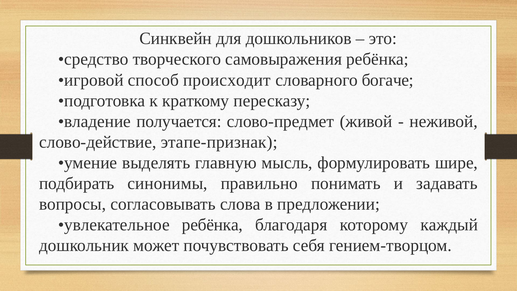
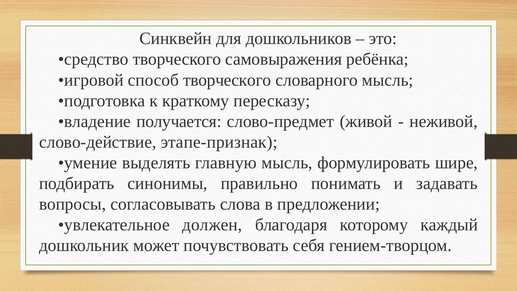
способ происходит: происходит -> творческого
словарного богаче: богаче -> мысль
увлекательное ребёнка: ребёнка -> должен
